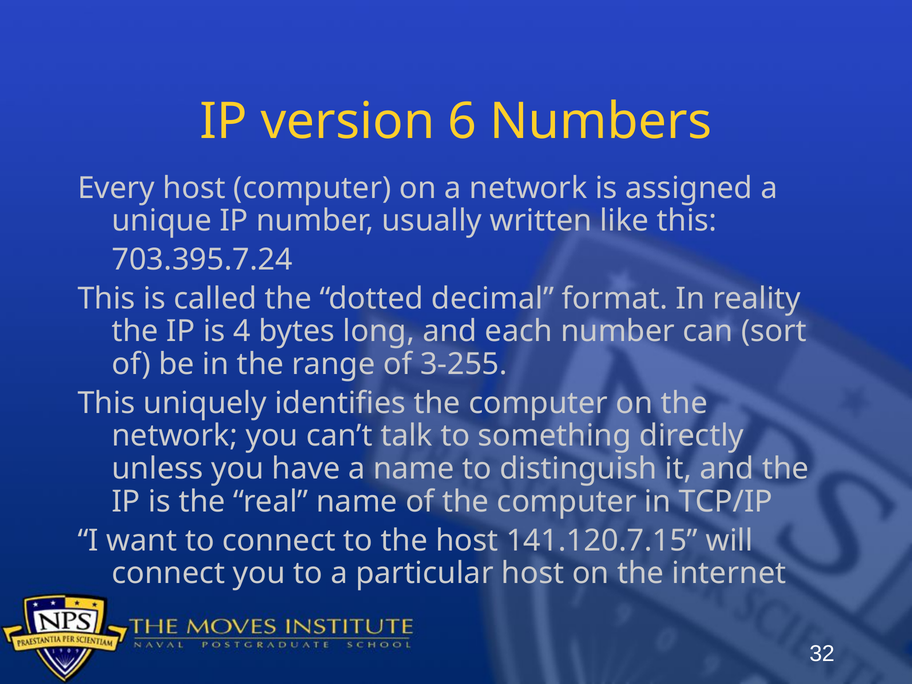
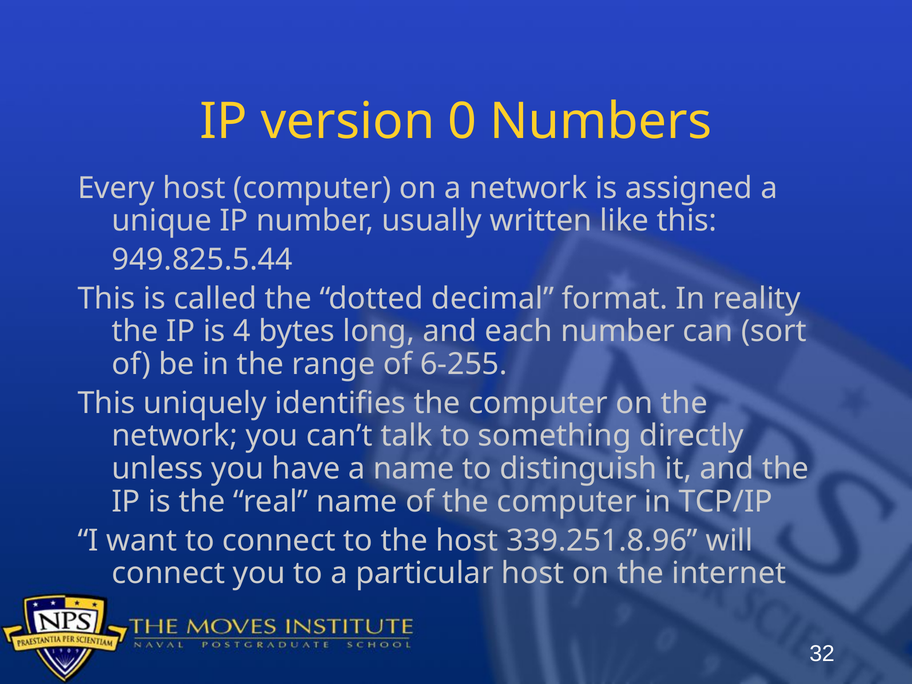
6: 6 -> 0
703.395.7.24: 703.395.7.24 -> 949.825.5.44
3-255: 3-255 -> 6-255
141.120.7.15: 141.120.7.15 -> 339.251.8.96
